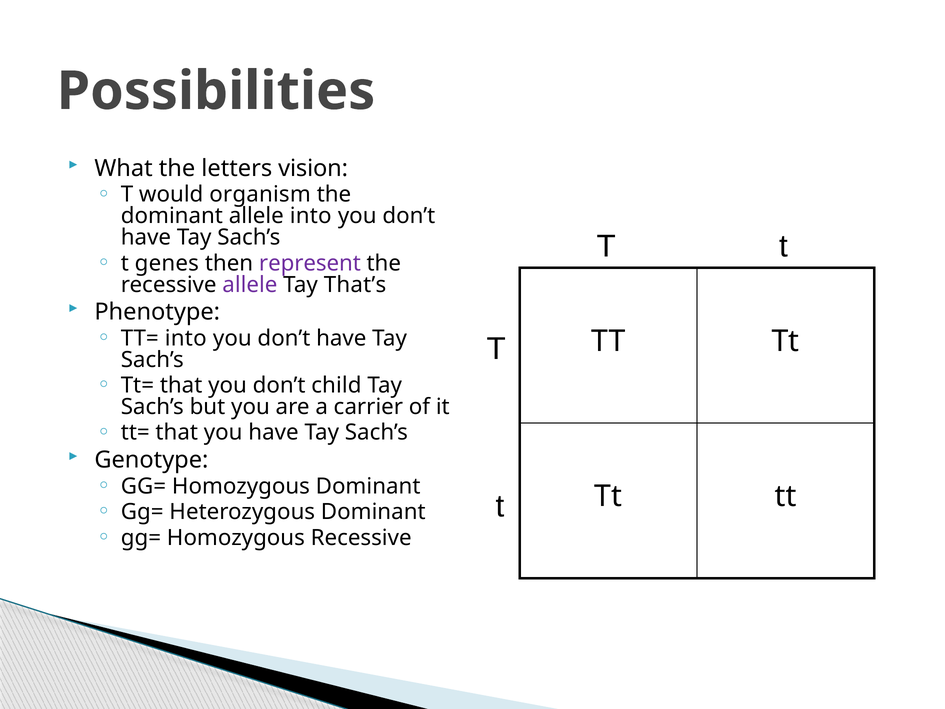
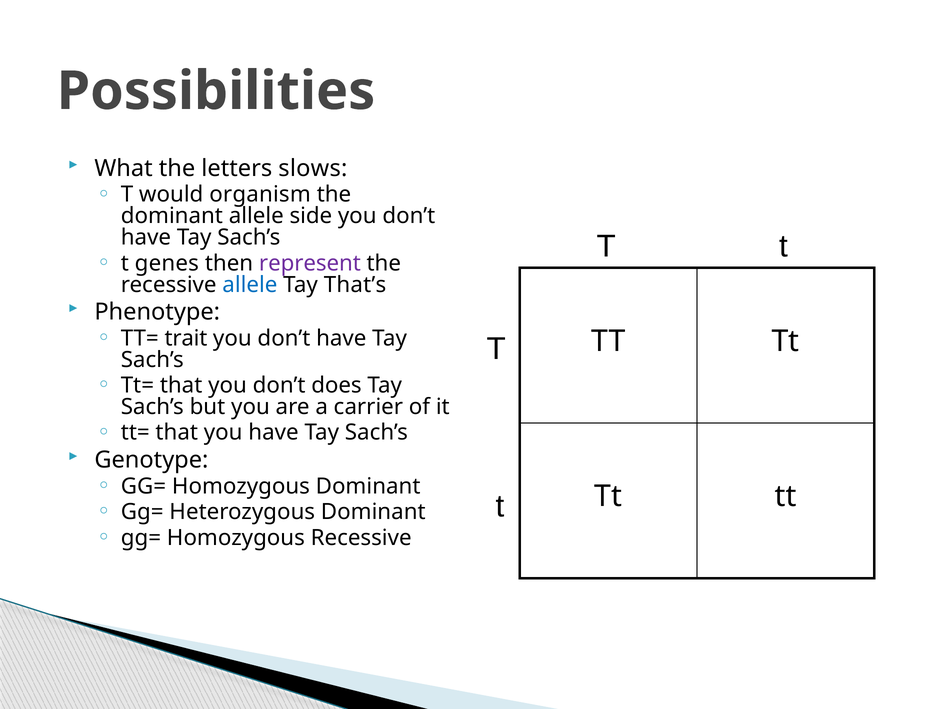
vision: vision -> slows
allele into: into -> side
allele at (250, 285) colour: purple -> blue
TT= into: into -> trait
child: child -> does
